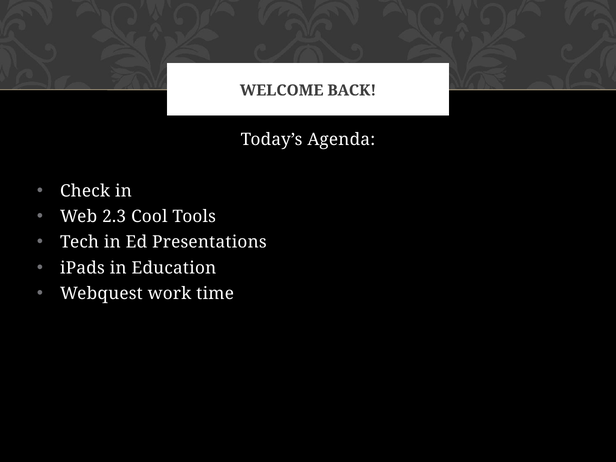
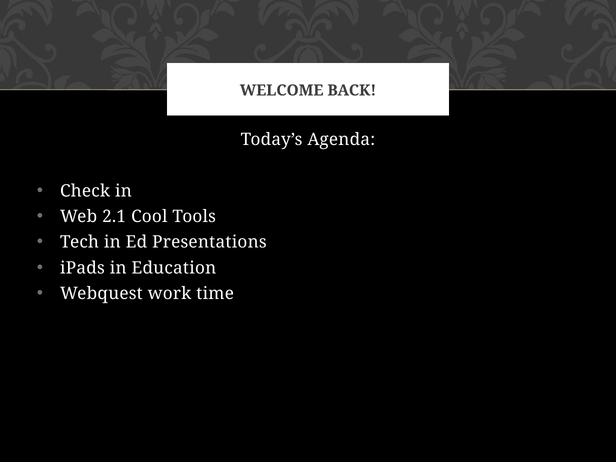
2.3: 2.3 -> 2.1
